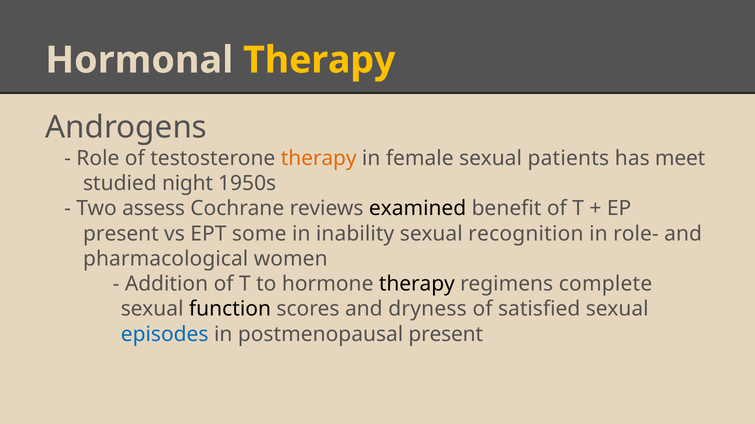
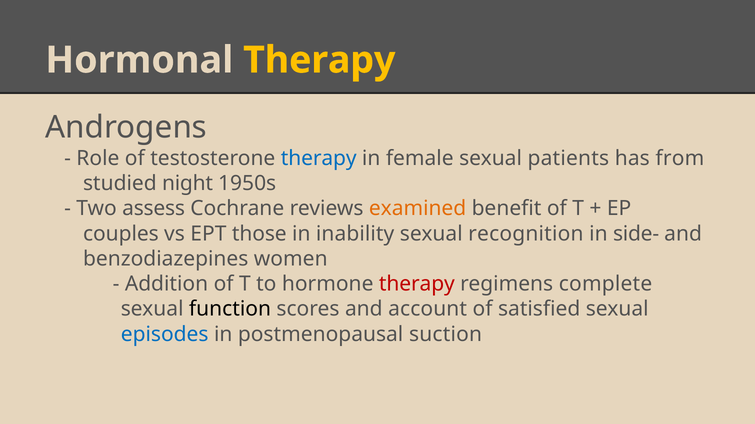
therapy at (319, 158) colour: orange -> blue
meet: meet -> from
examined colour: black -> orange
present at (121, 234): present -> couples
some: some -> those
role-: role- -> side-
pharmacological: pharmacological -> benzodiazepines
therapy at (417, 284) colour: black -> red
dryness: dryness -> account
postmenopausal present: present -> suction
